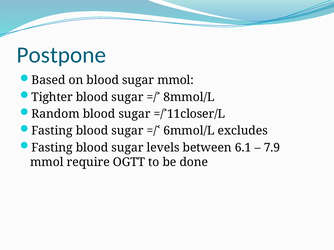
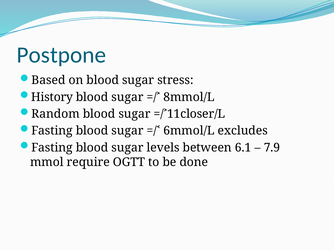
sugar mmol: mmol -> stress
Tighter: Tighter -> History
